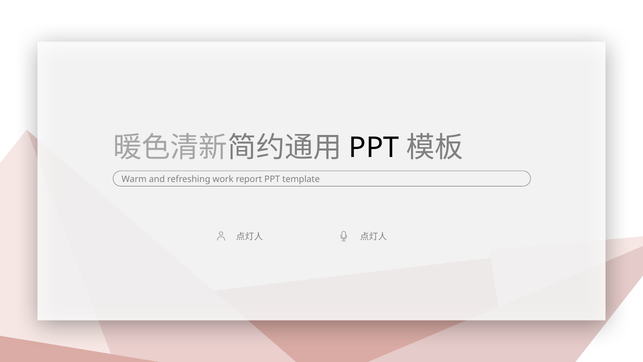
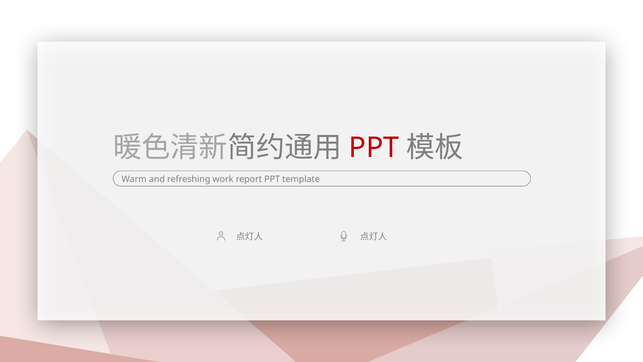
PPT at (374, 148) colour: black -> red
